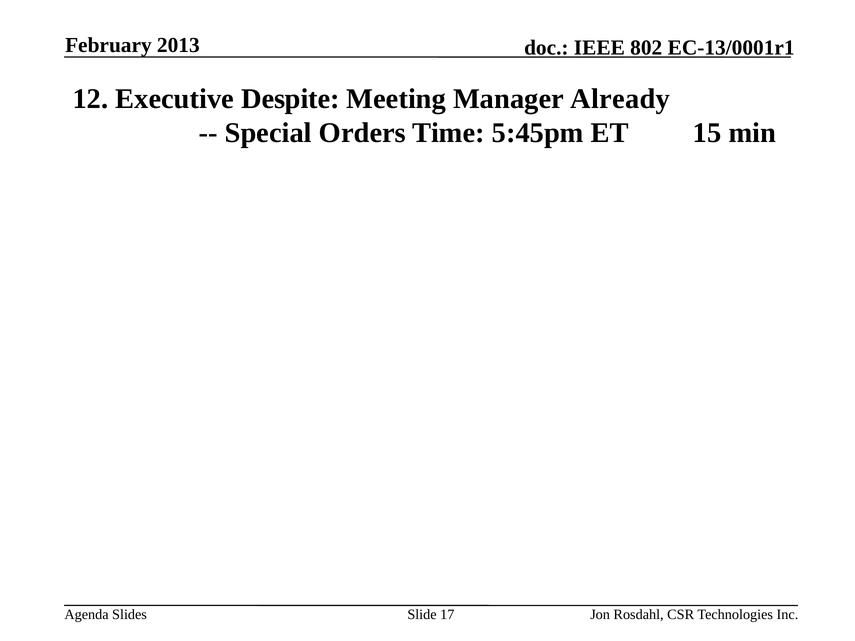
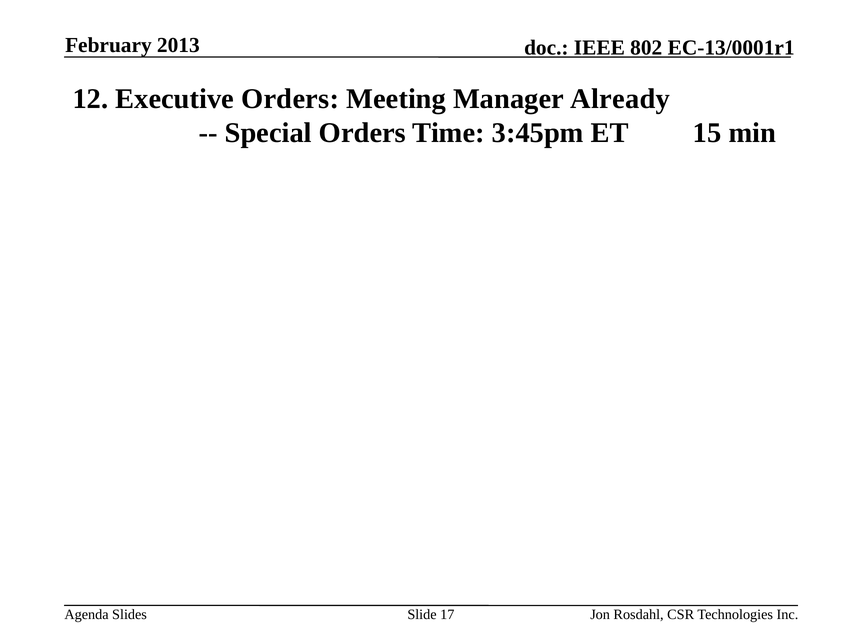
Executive Despite: Despite -> Orders
5:45pm: 5:45pm -> 3:45pm
